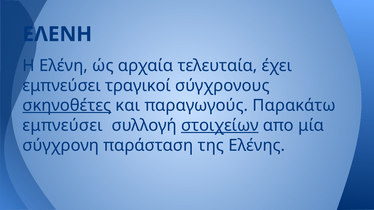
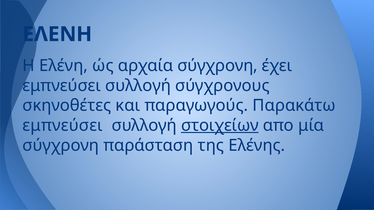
αρχαία τελευταία: τελευταία -> σύγχρονη
τραγικοί at (138, 86): τραγικοί -> συλλογή
σκηνοθέτες underline: present -> none
